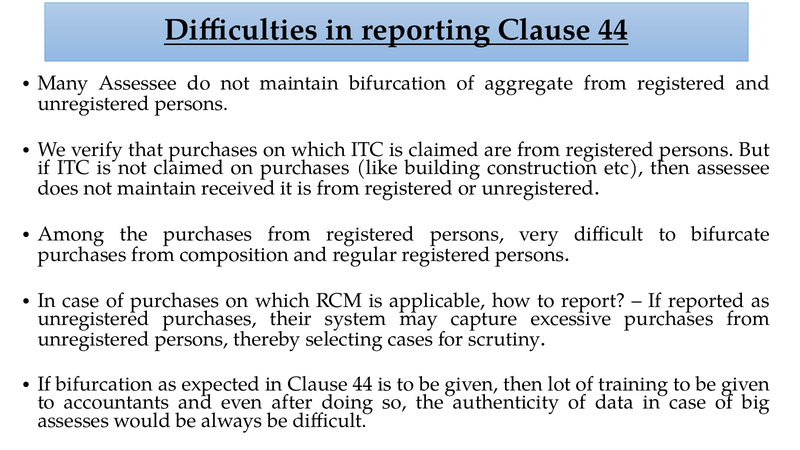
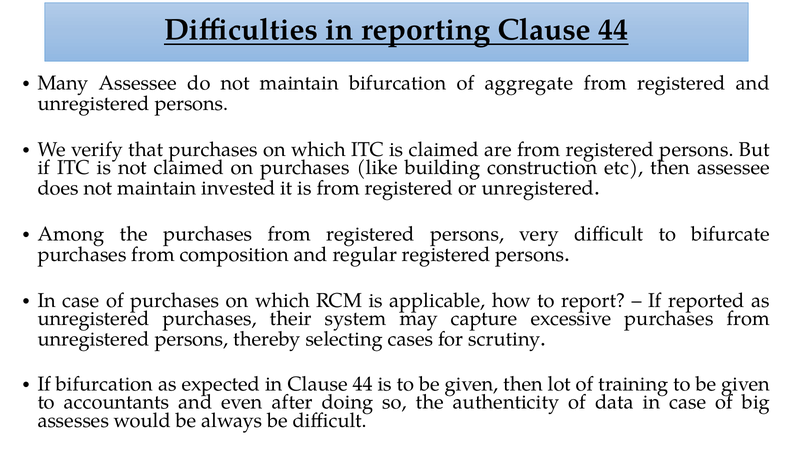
received: received -> invested
